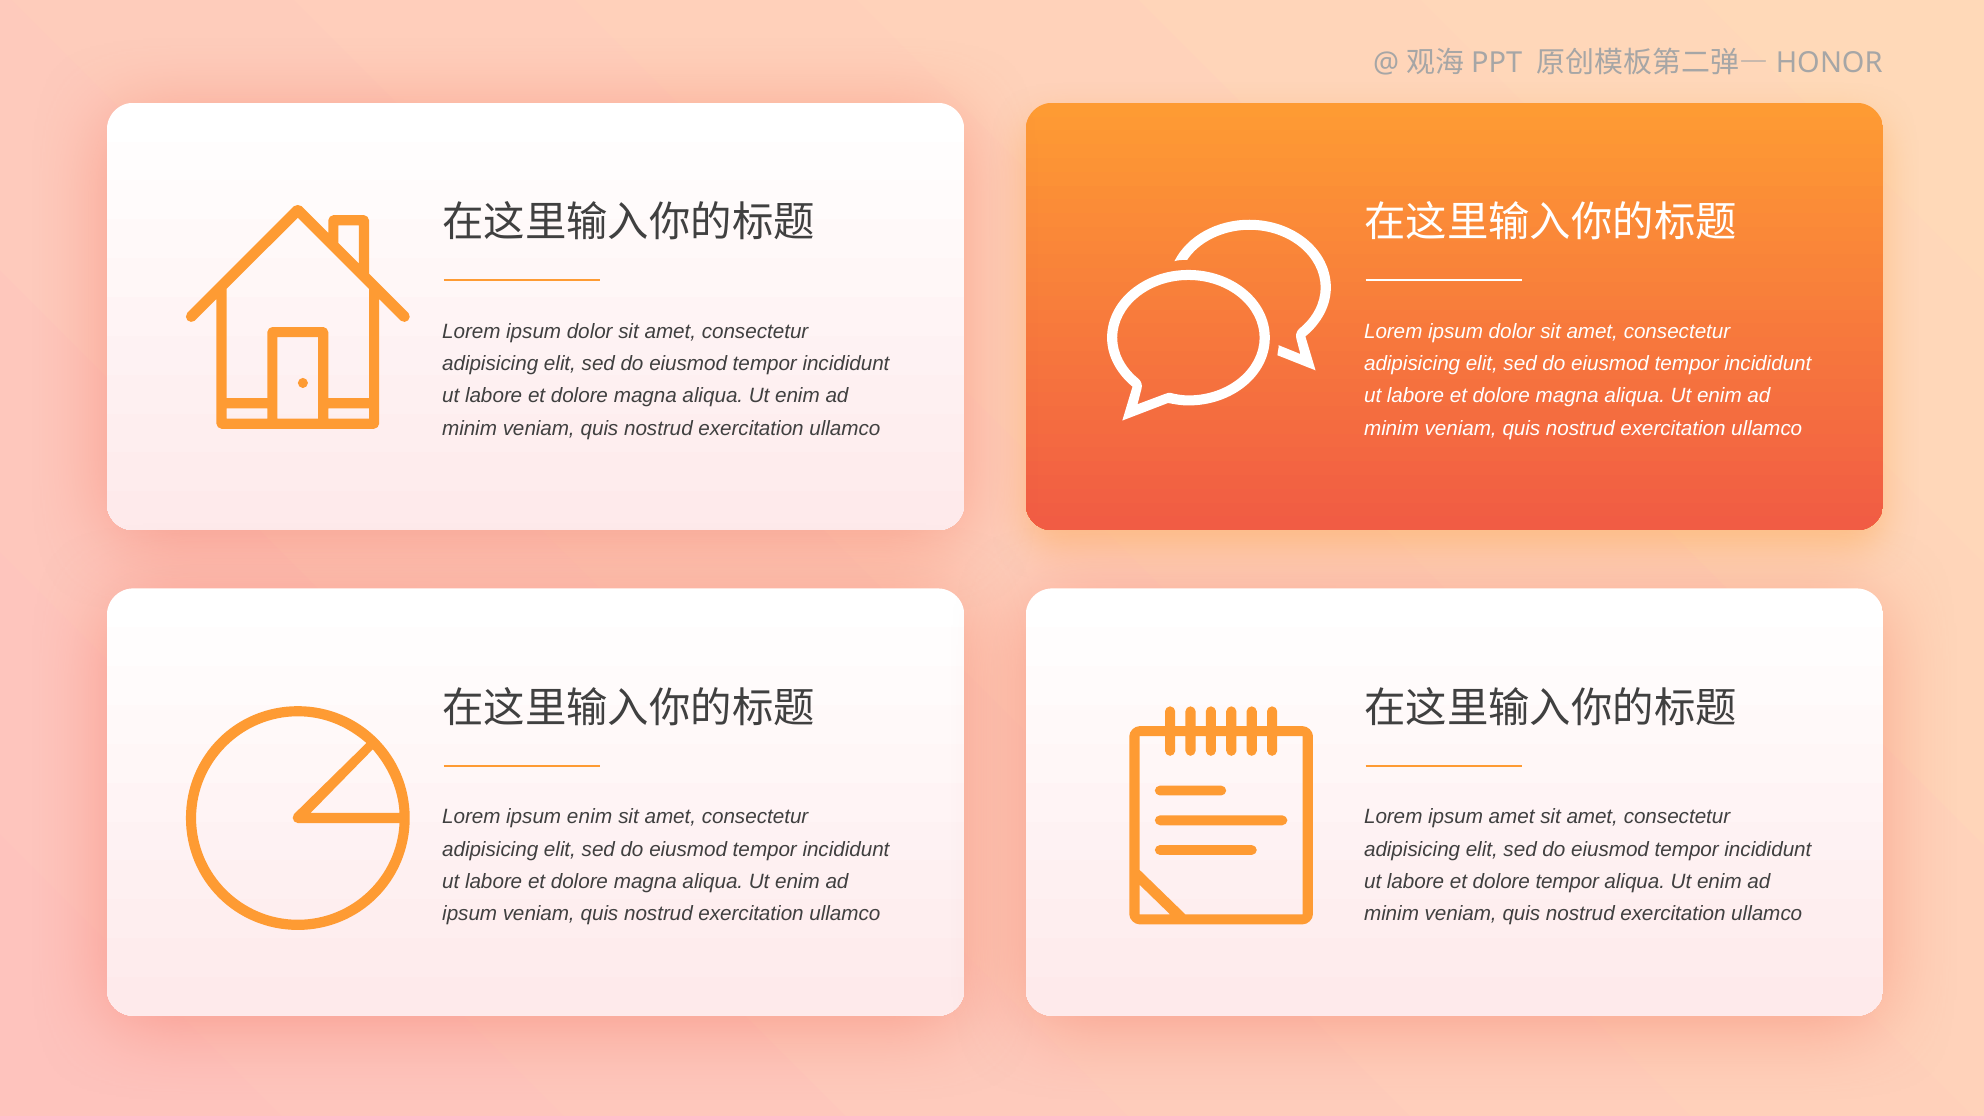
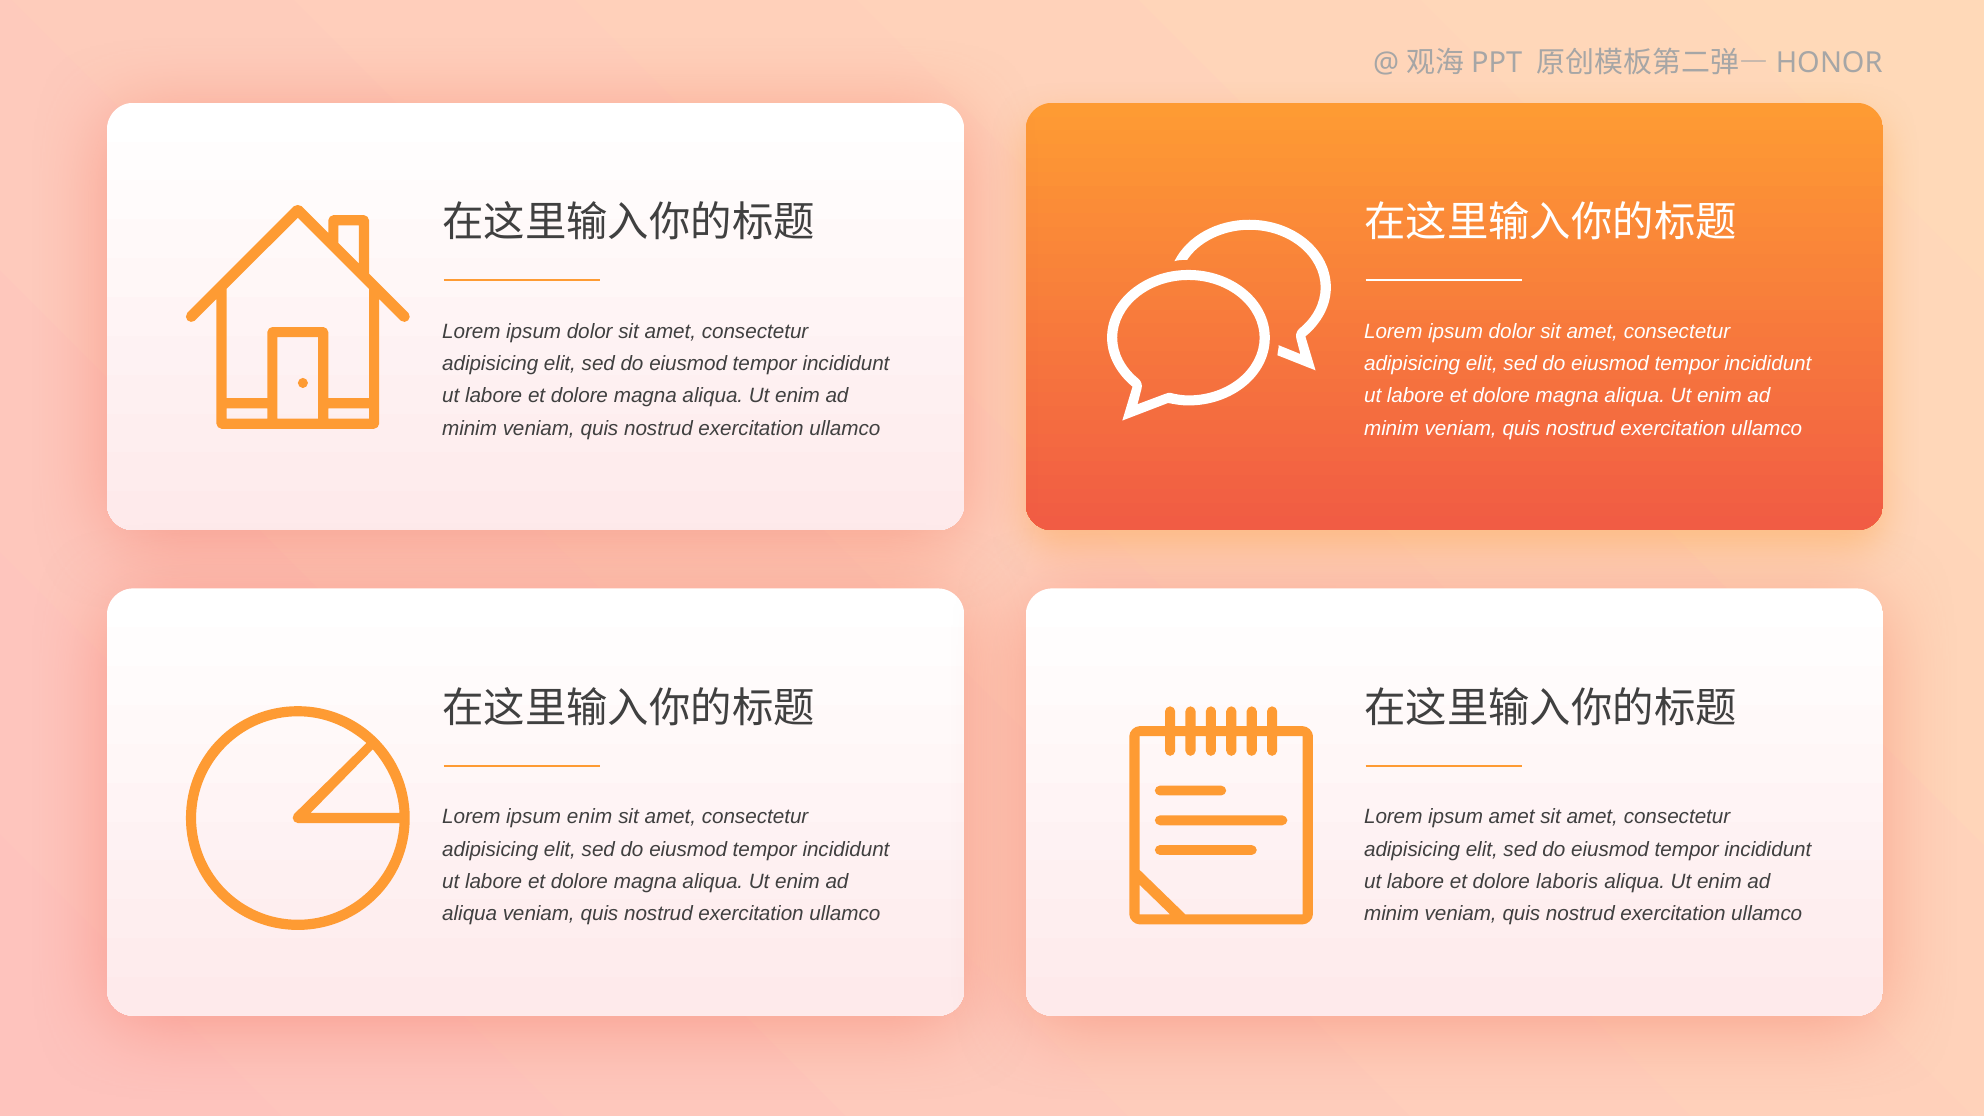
dolore tempor: tempor -> laboris
ipsum at (470, 914): ipsum -> aliqua
